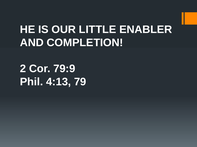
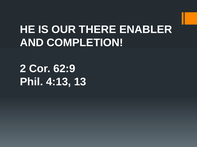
LITTLE: LITTLE -> THERE
79:9: 79:9 -> 62:9
79: 79 -> 13
